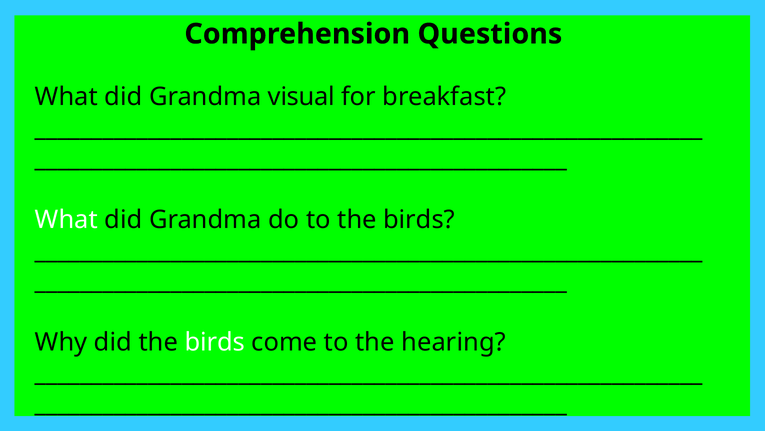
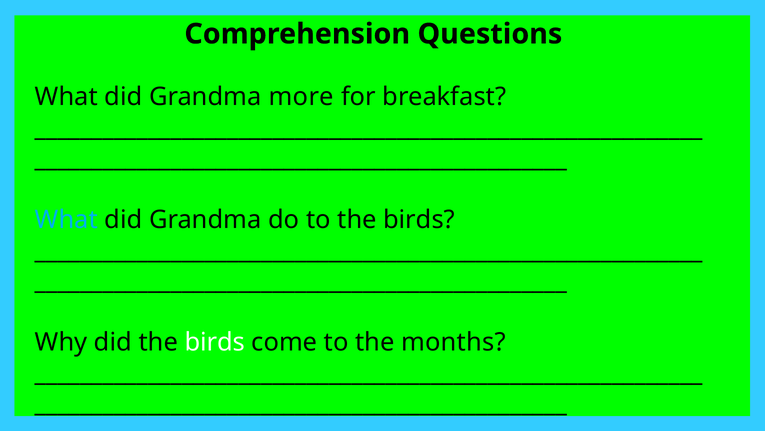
visual: visual -> more
What at (66, 219) colour: white -> light blue
hearing: hearing -> months
